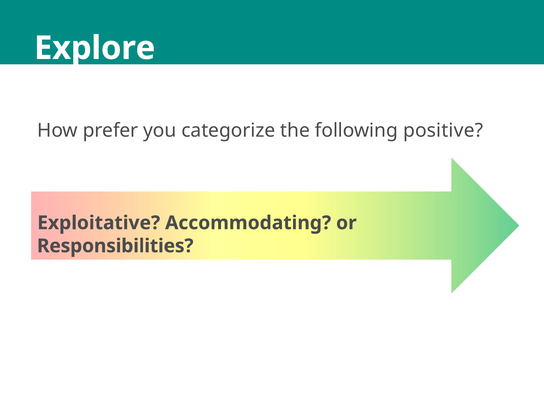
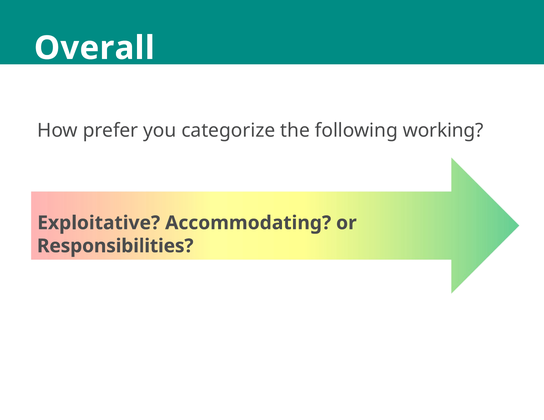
Explore: Explore -> Overall
positive: positive -> working
